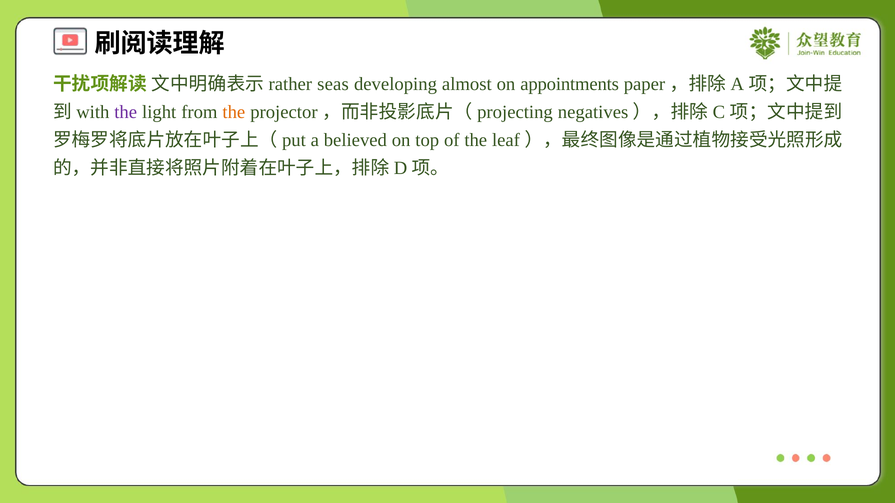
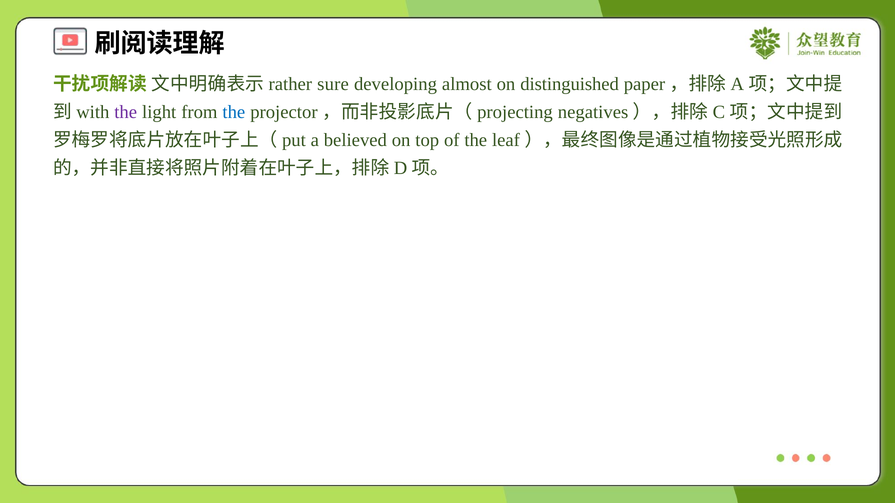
seas: seas -> sure
appointments: appointments -> distinguished
the at (234, 112) colour: orange -> blue
